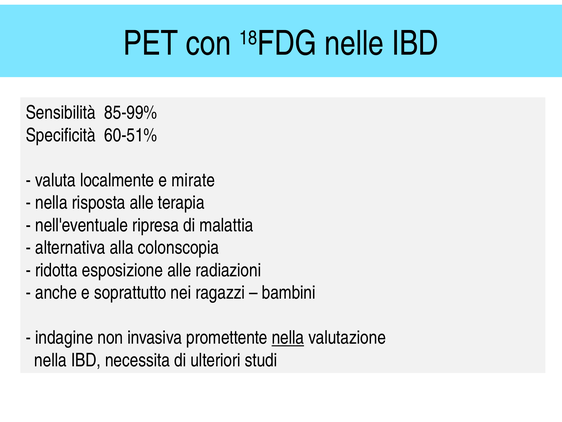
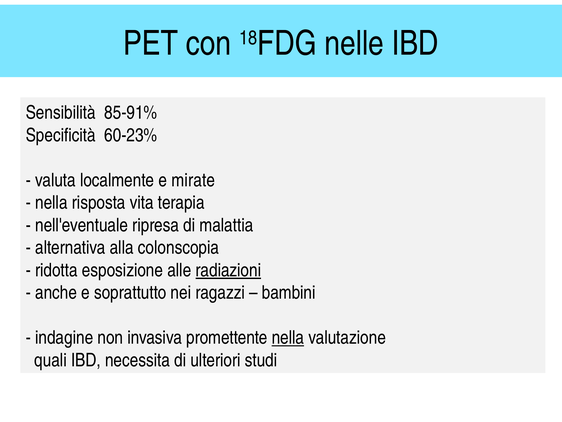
85-99%: 85-99% -> 85-91%
60-51%: 60-51% -> 60-23%
risposta alle: alle -> vita
radiazioni underline: none -> present
nella at (51, 360): nella -> quali
